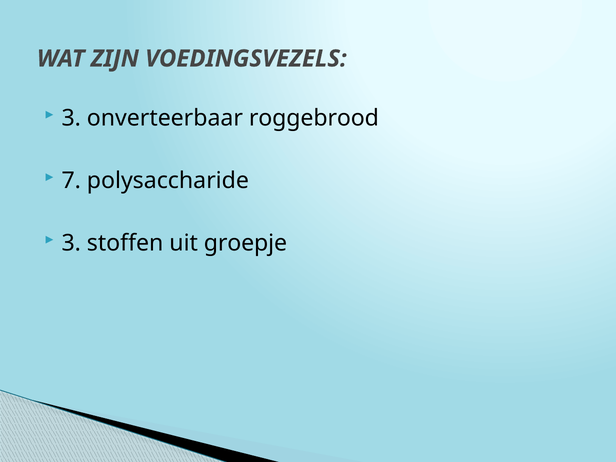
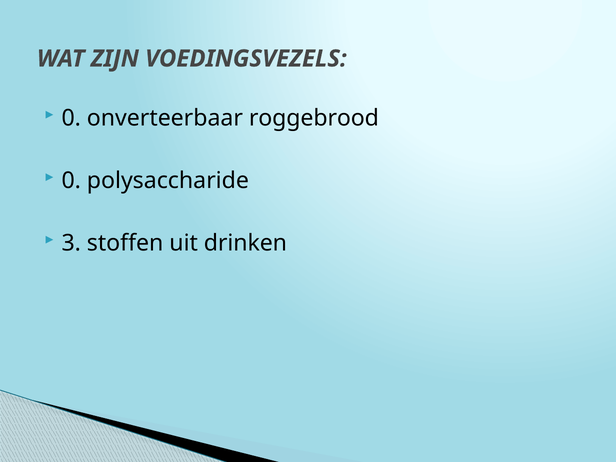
3 at (71, 118): 3 -> 0
7 at (71, 181): 7 -> 0
groepje: groepje -> drinken
